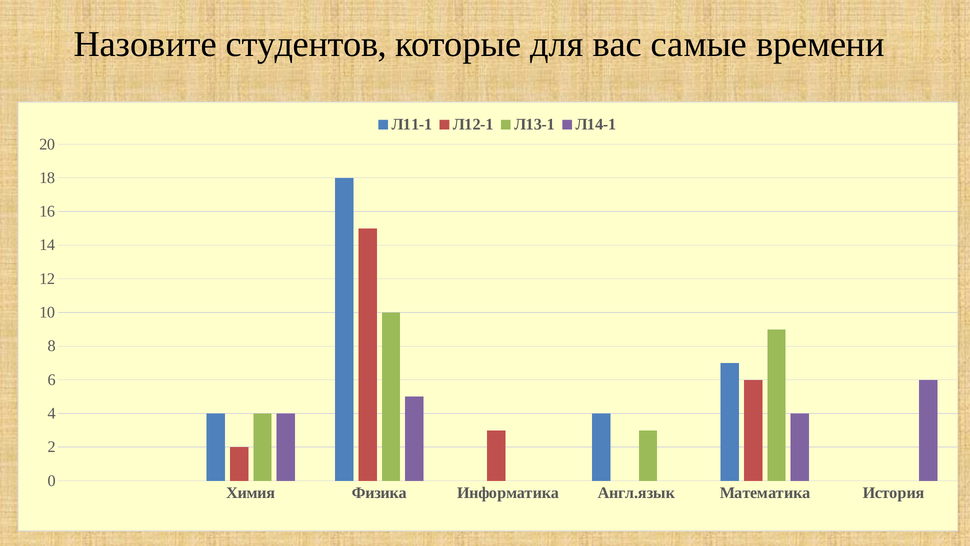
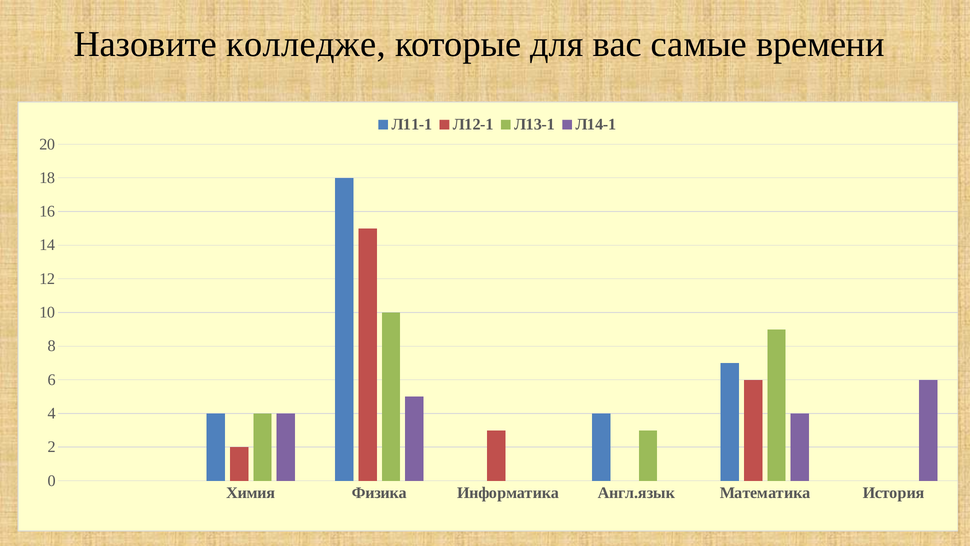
студентов: студентов -> колледже
